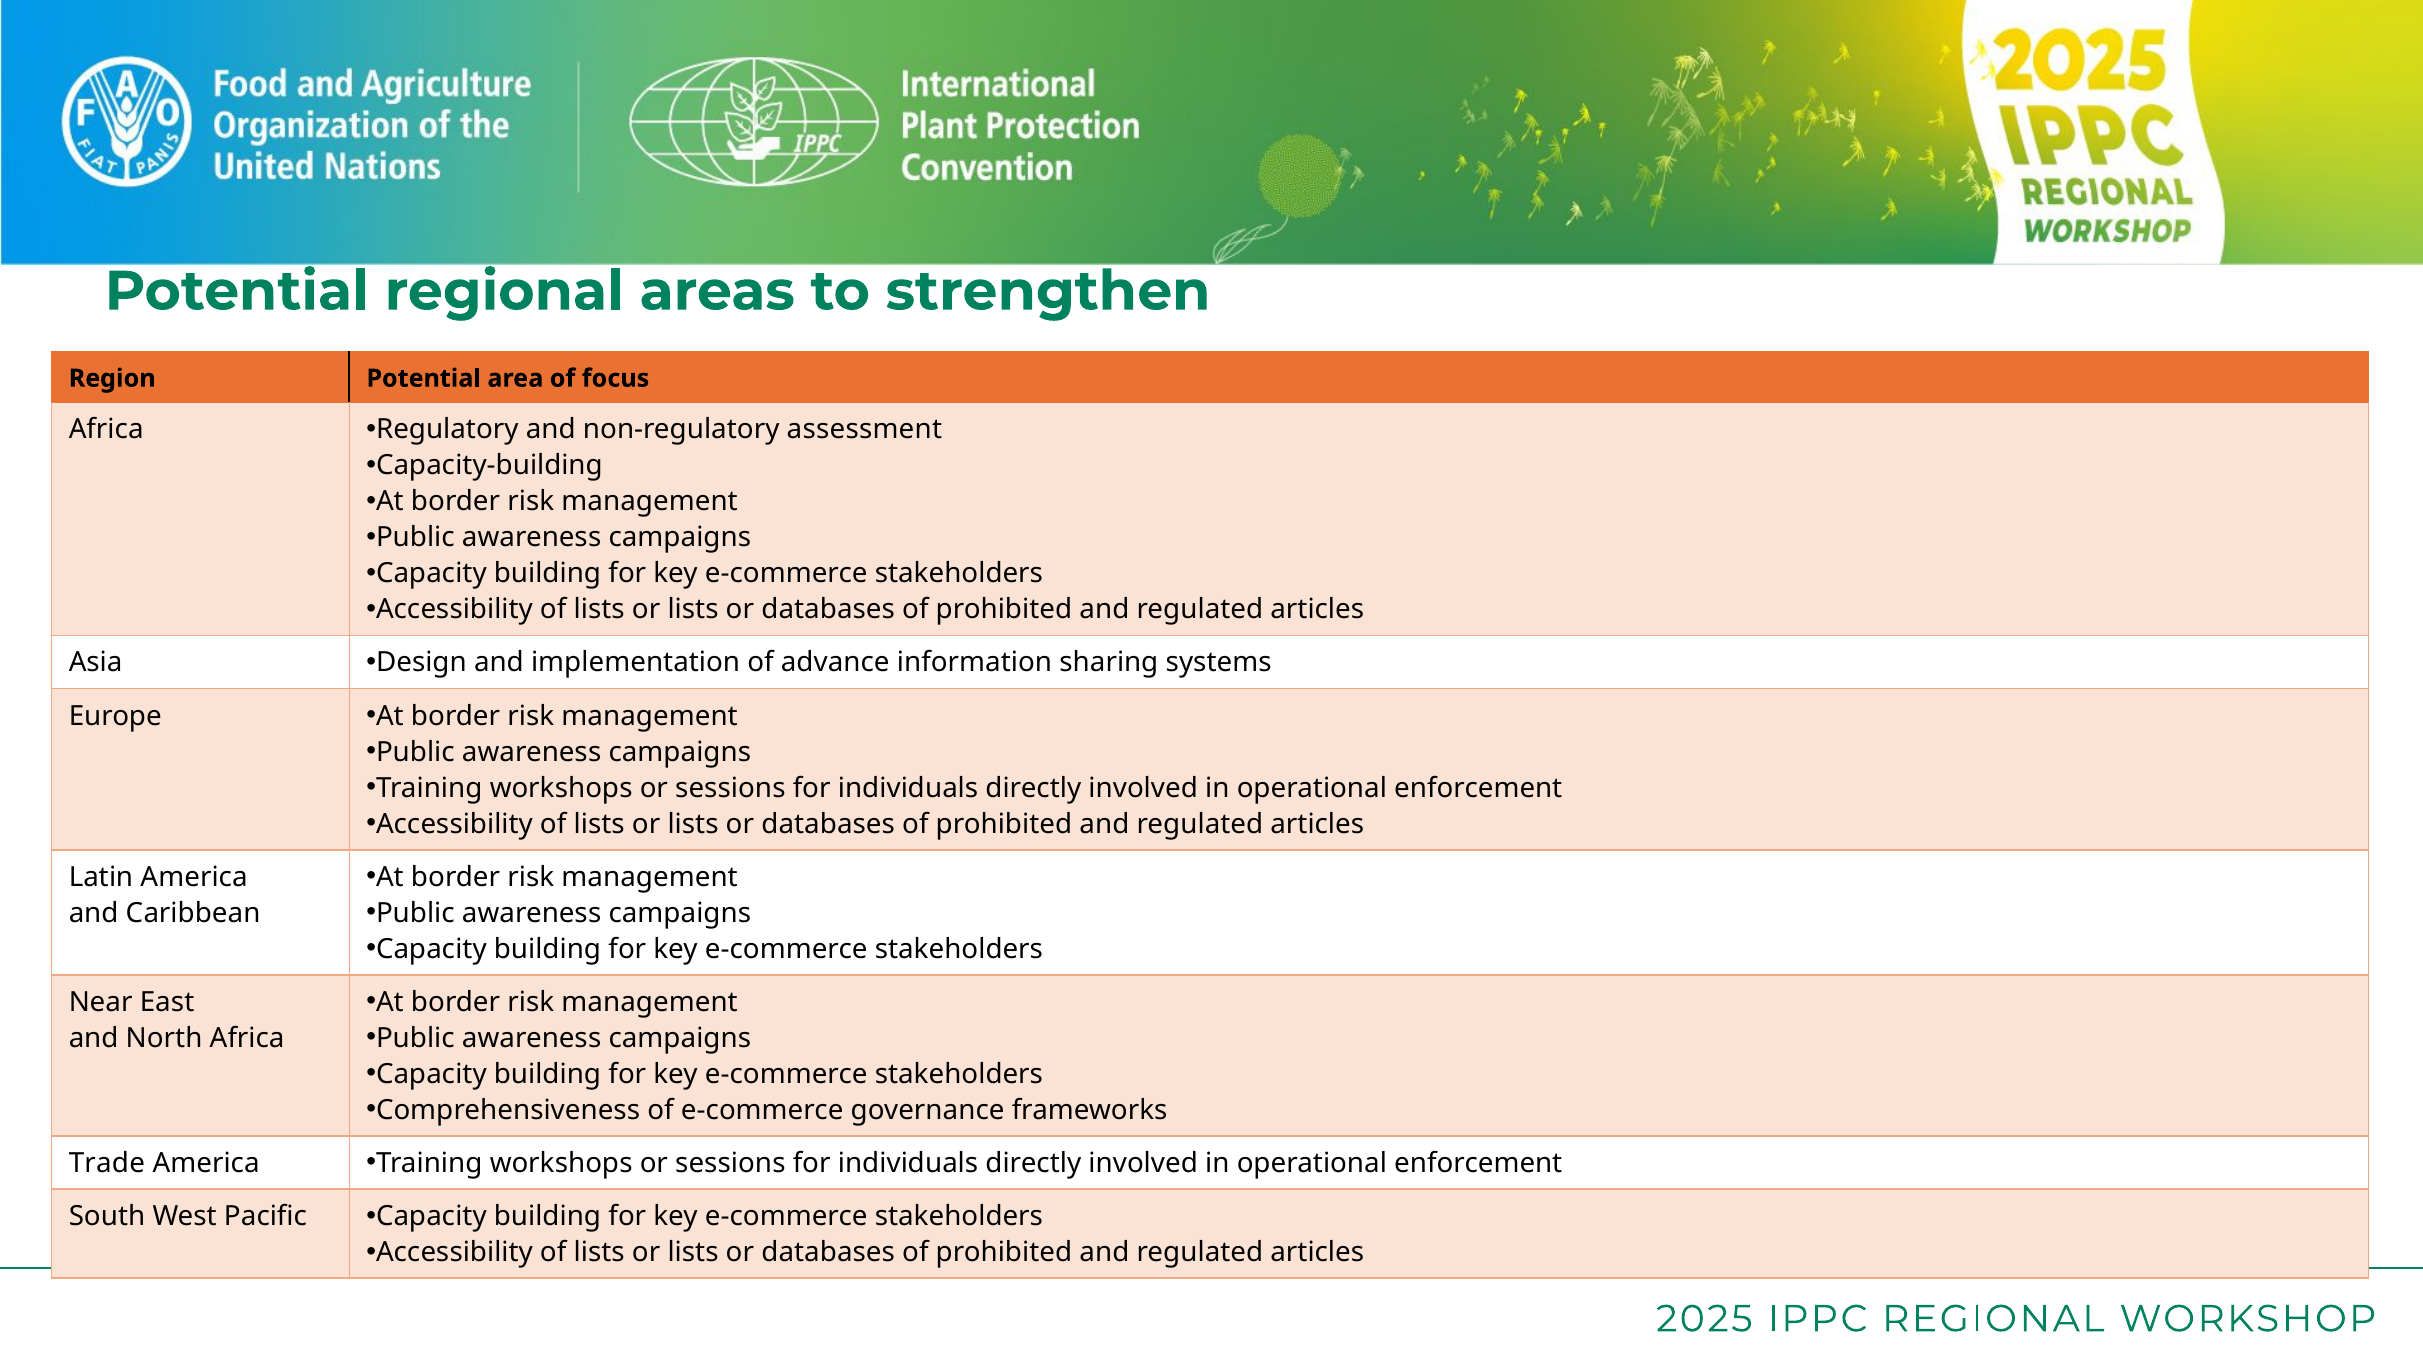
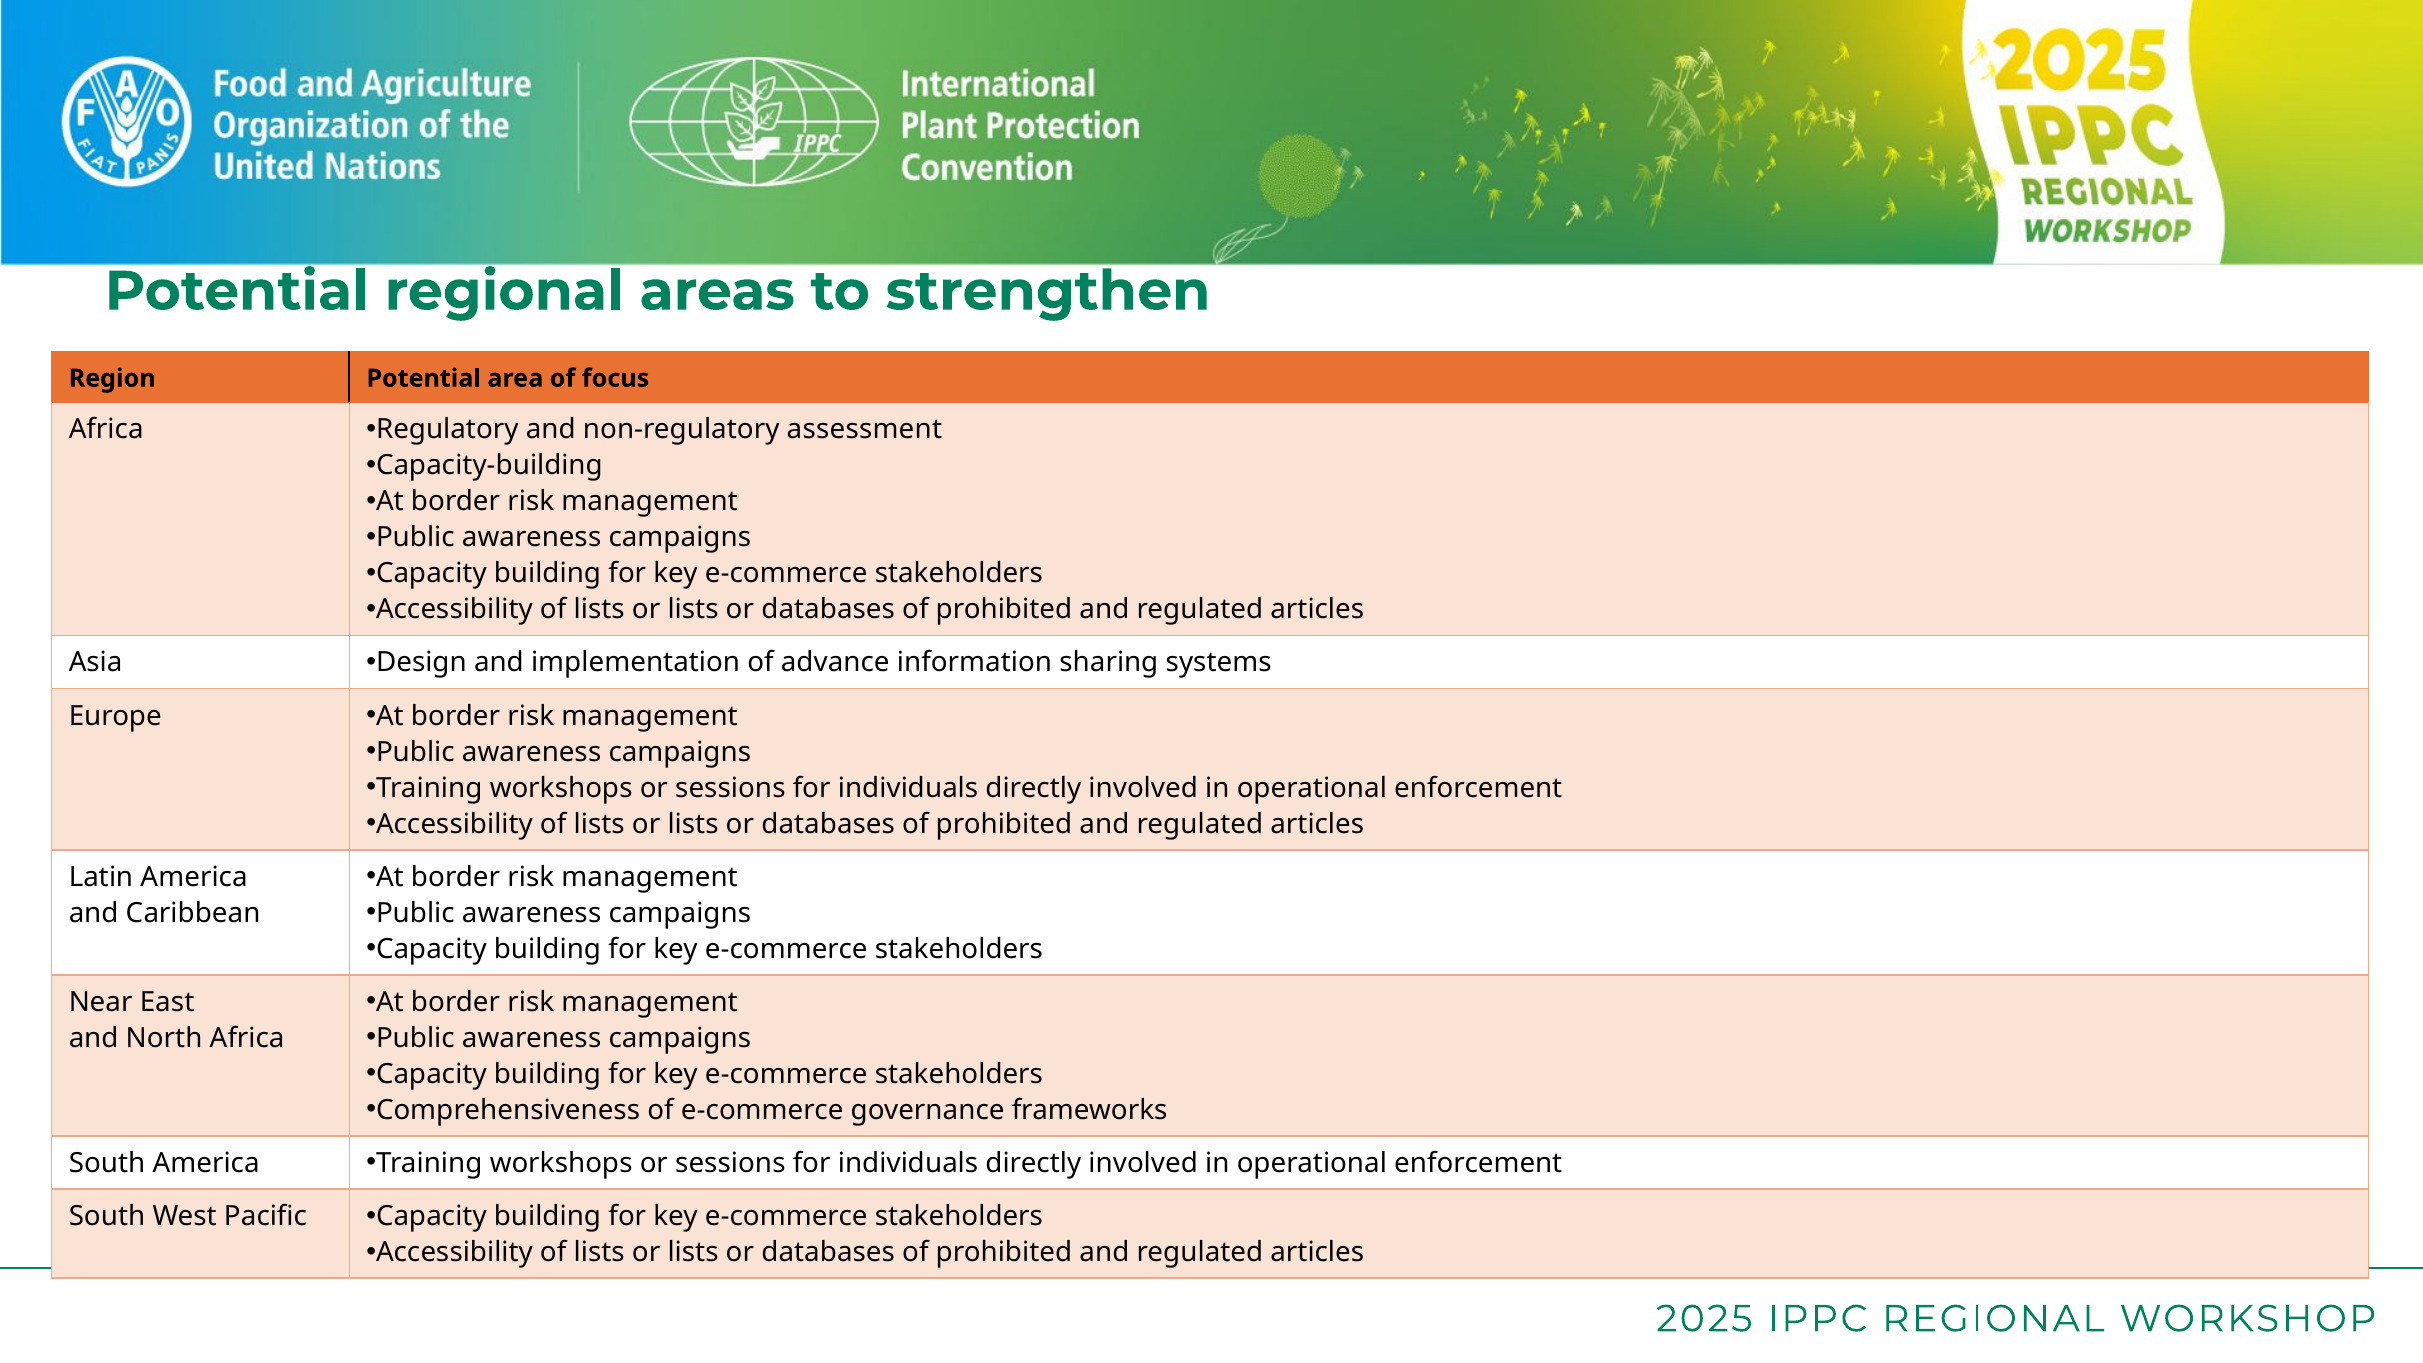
Trade at (107, 1163): Trade -> South
